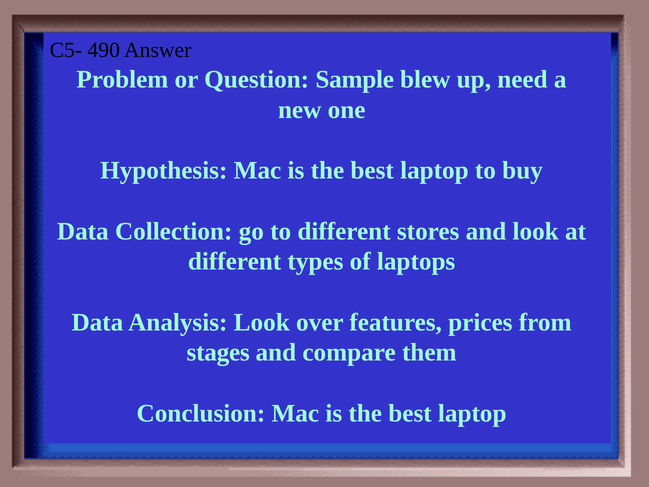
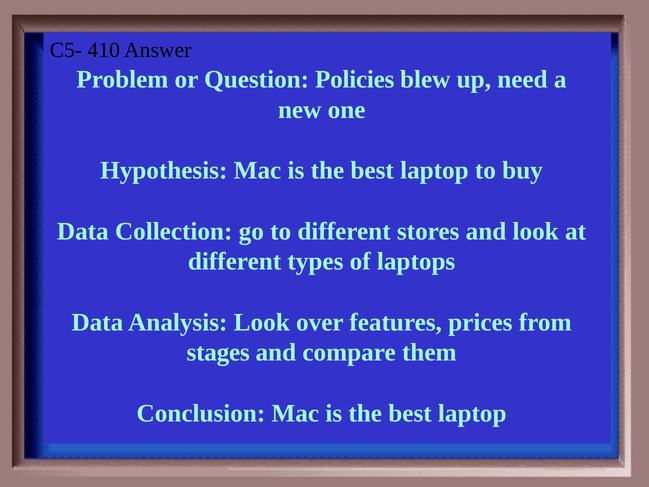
490: 490 -> 410
Sample: Sample -> Policies
